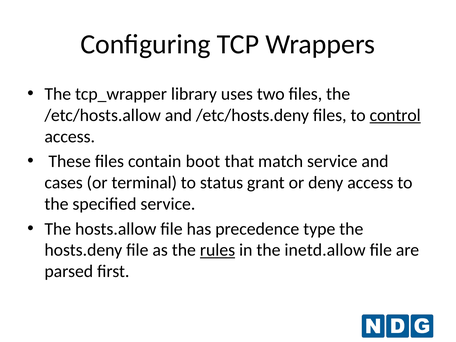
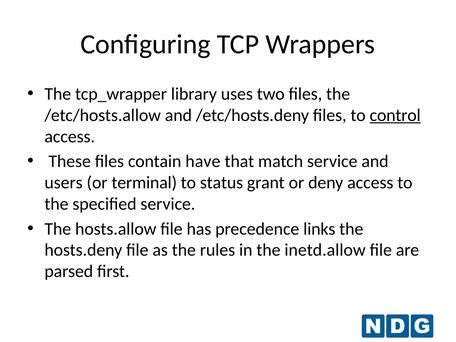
boot: boot -> have
cases: cases -> users
type: type -> links
rules underline: present -> none
